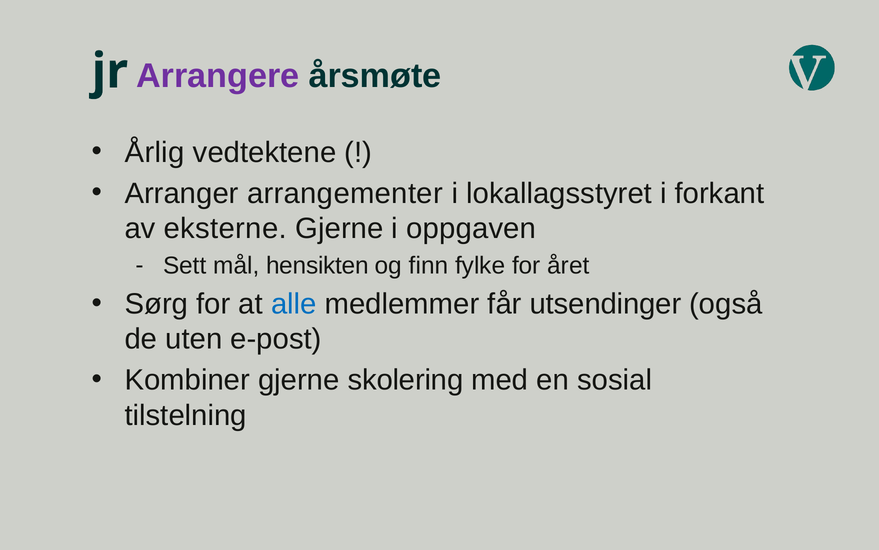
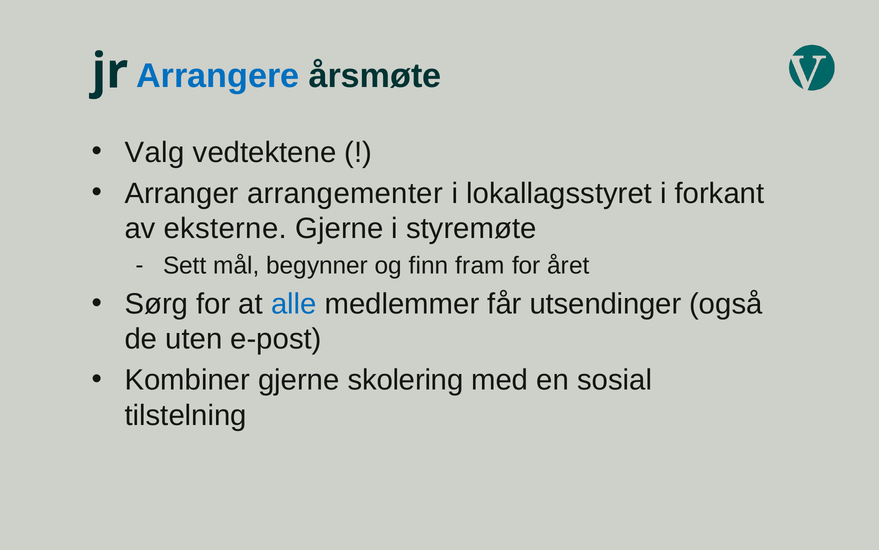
Arrangere colour: purple -> blue
Årlig: Årlig -> Valg
oppgaven: oppgaven -> styremøte
hensikten: hensikten -> begynner
fylke: fylke -> fram
